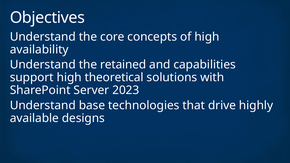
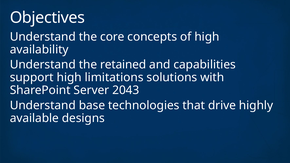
theoretical: theoretical -> limitations
2023: 2023 -> 2043
